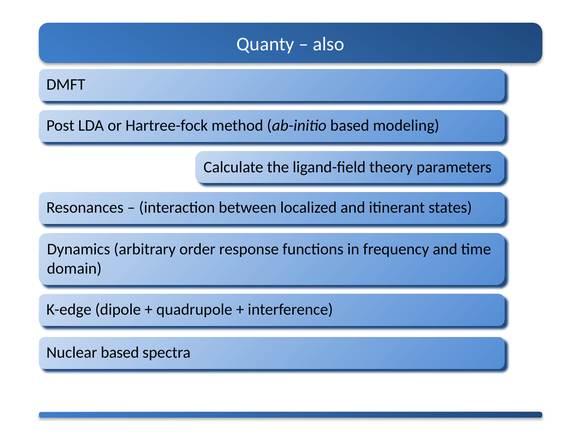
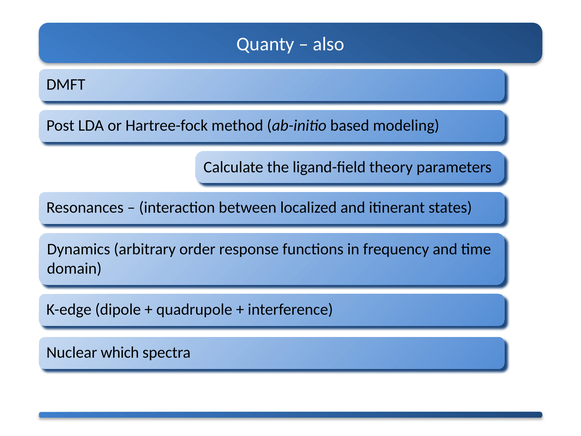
Nuclear based: based -> which
